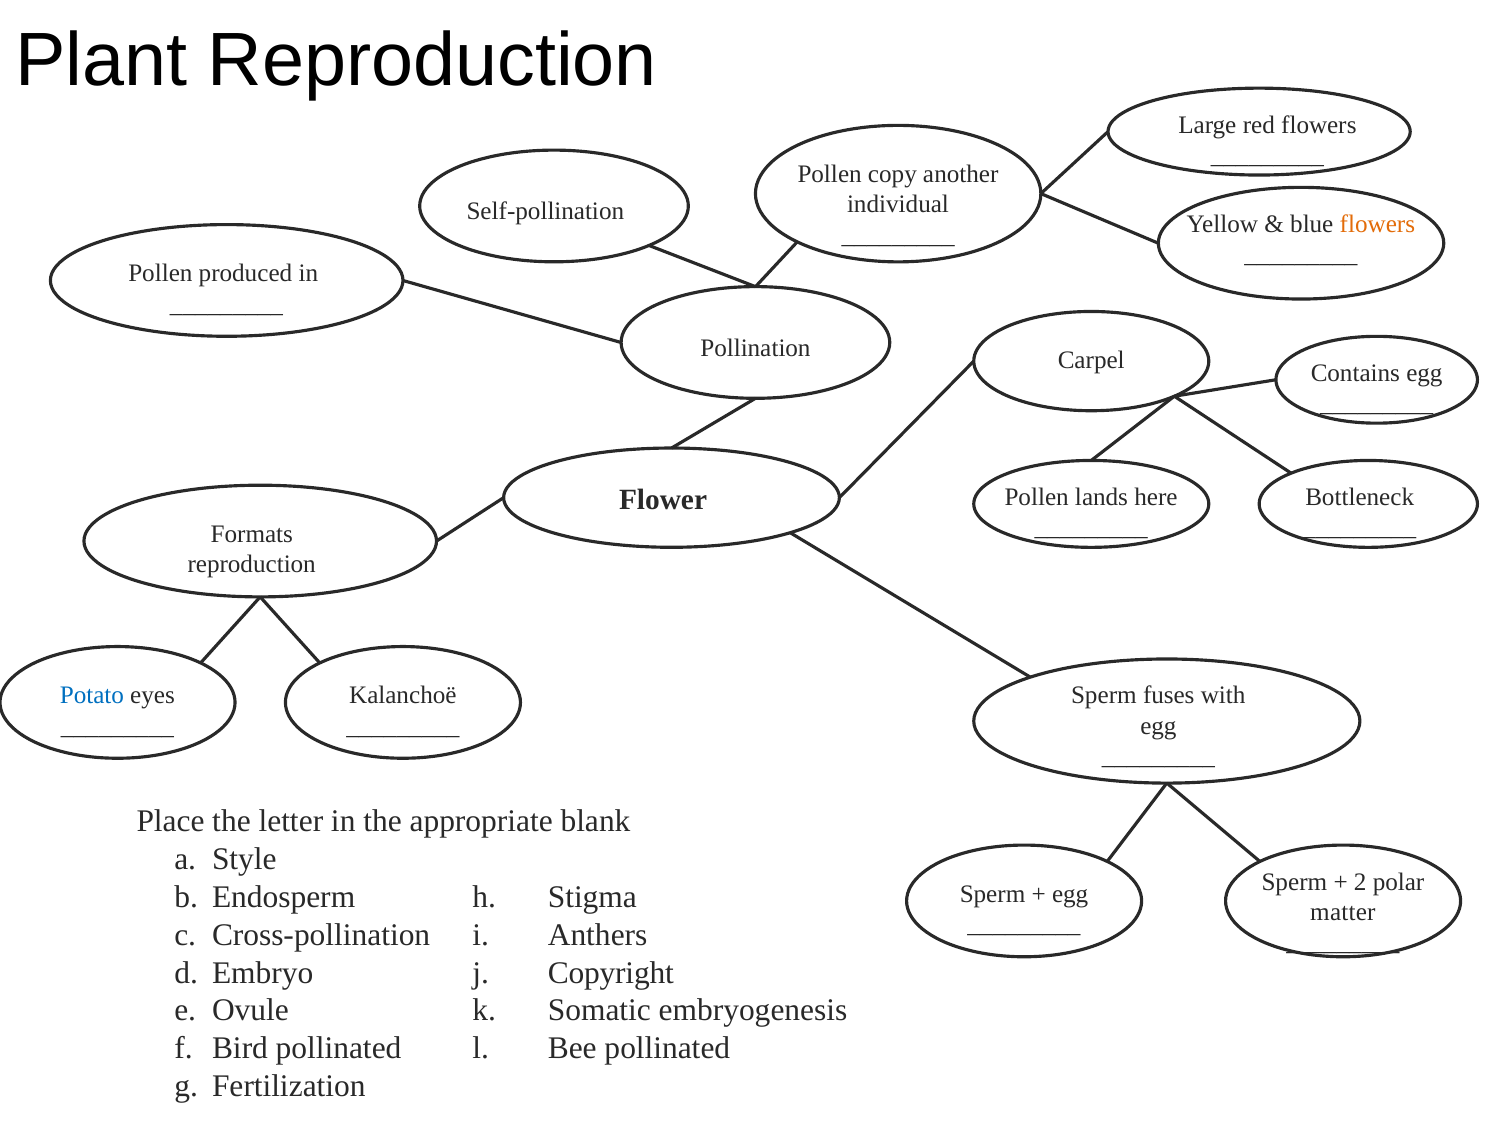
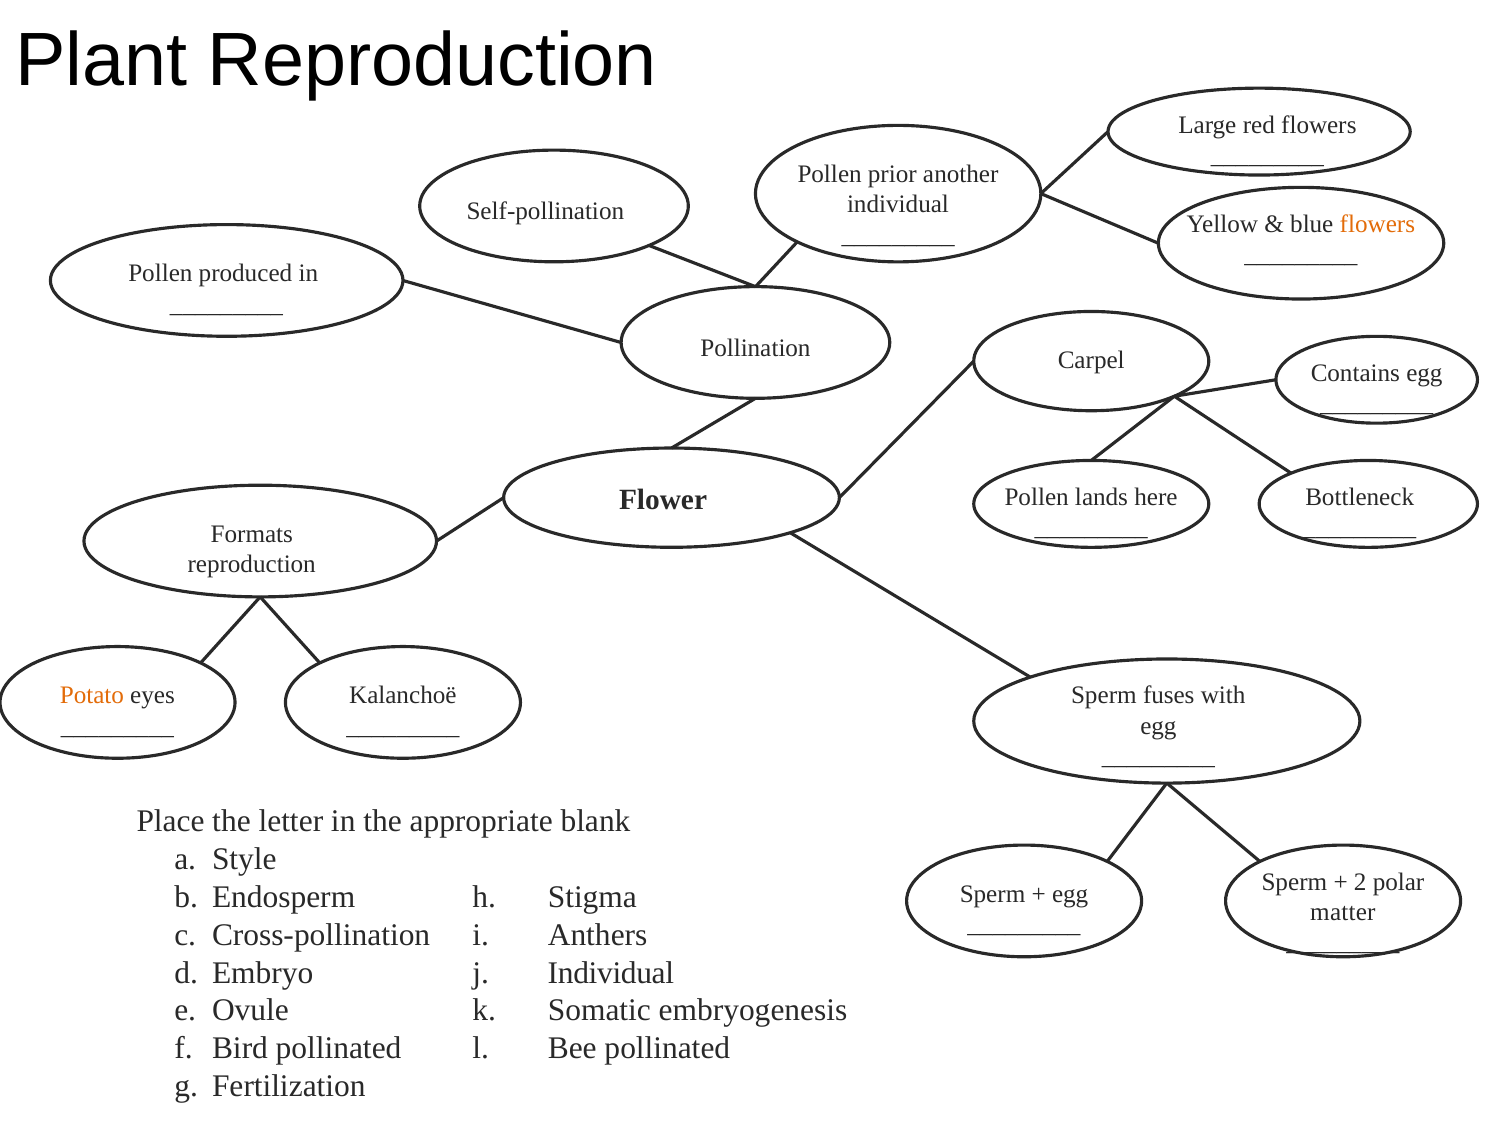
copy: copy -> prior
Potato colour: blue -> orange
Copyright at (611, 973): Copyright -> Individual
